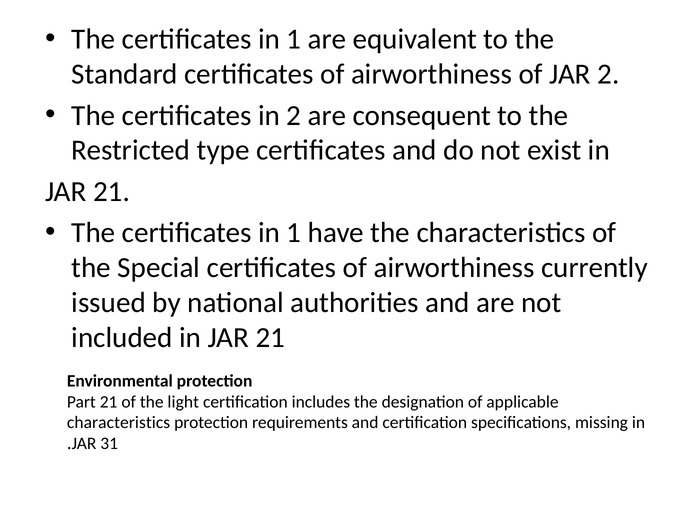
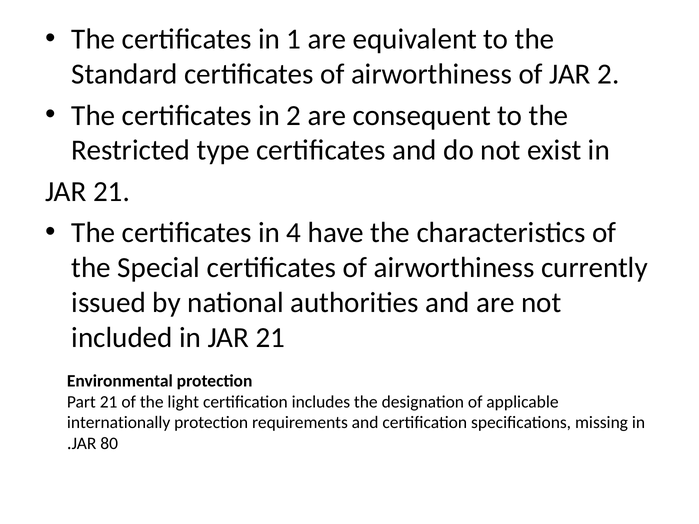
1 at (294, 233): 1 -> 4
characteristics at (119, 423): characteristics -> internationally
31: 31 -> 80
